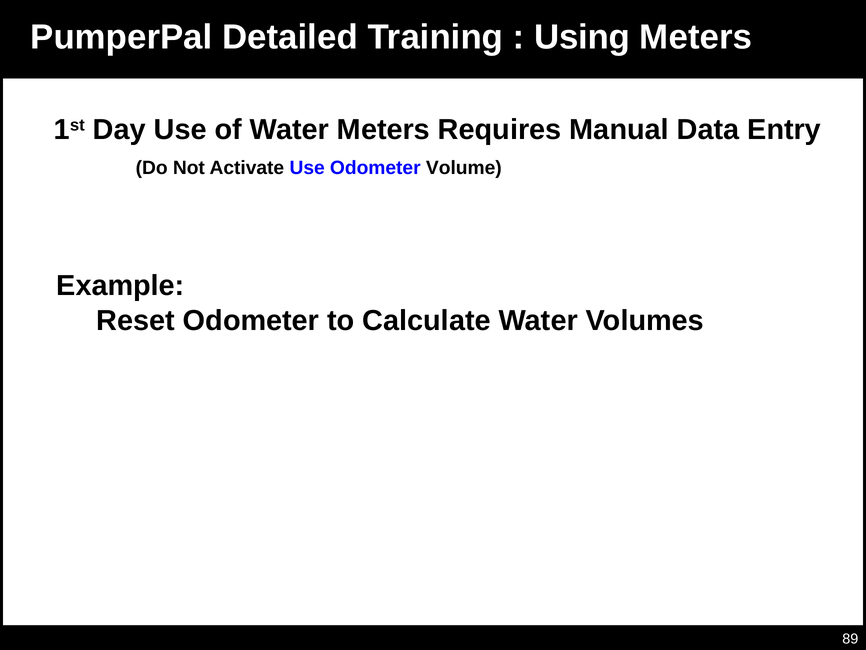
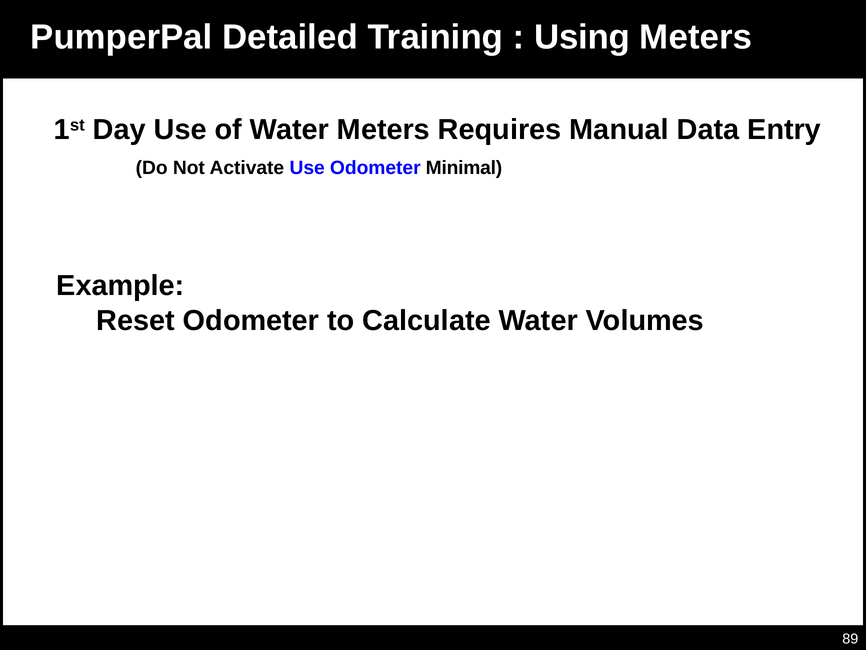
Volume: Volume -> Minimal
